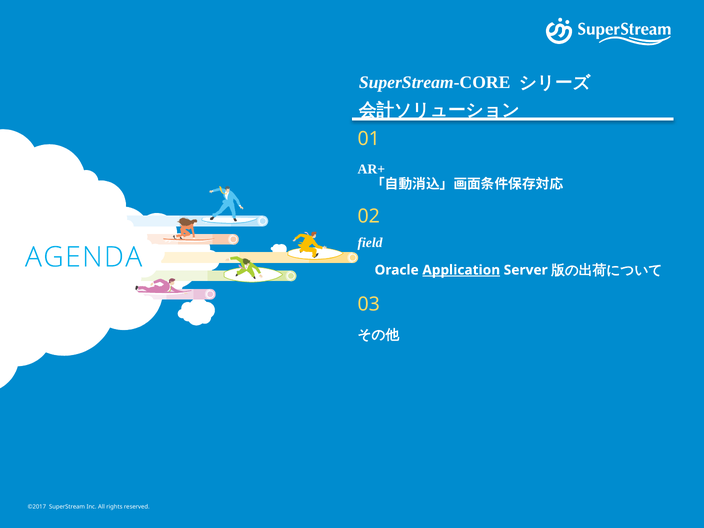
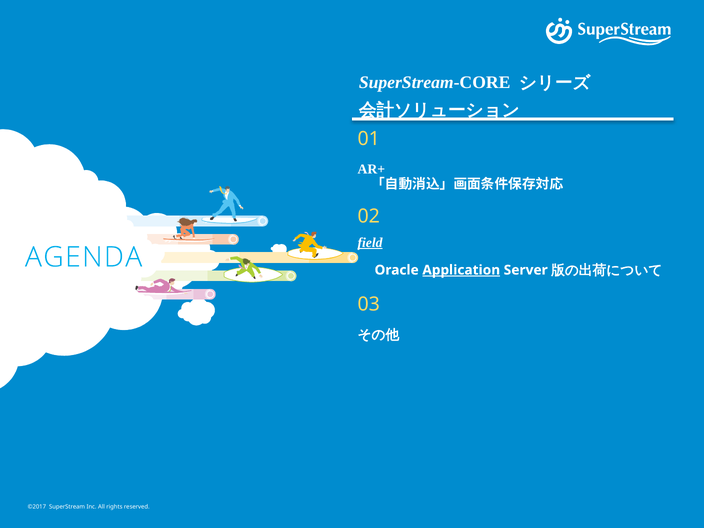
field underline: none -> present
